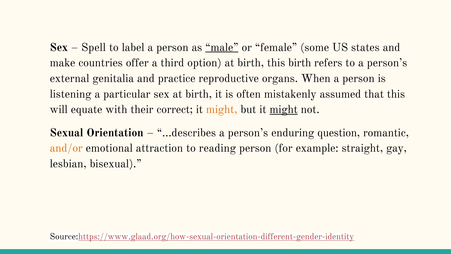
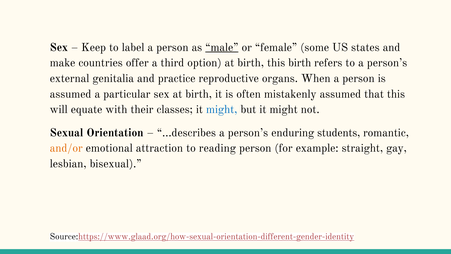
Spell: Spell -> Keep
listening at (71, 94): listening -> assumed
correct: correct -> classes
might at (222, 109) colour: orange -> blue
might at (284, 109) underline: present -> none
question: question -> students
